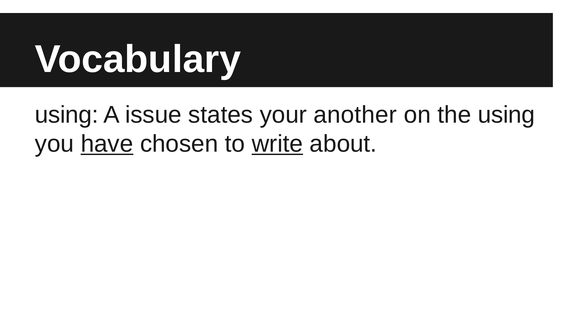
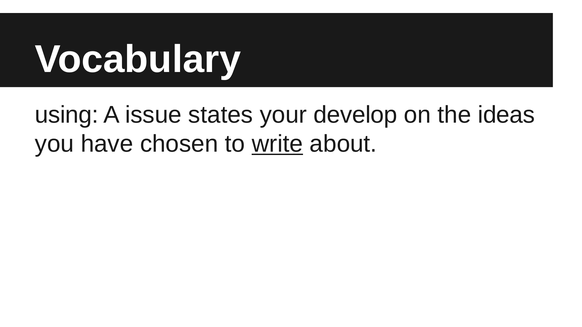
another: another -> develop
the using: using -> ideas
have underline: present -> none
